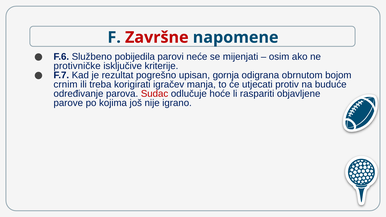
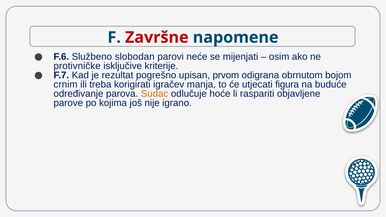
pobijedila: pobijedila -> slobodan
gornja: gornja -> prvom
protiv: protiv -> figura
Sudac colour: red -> orange
